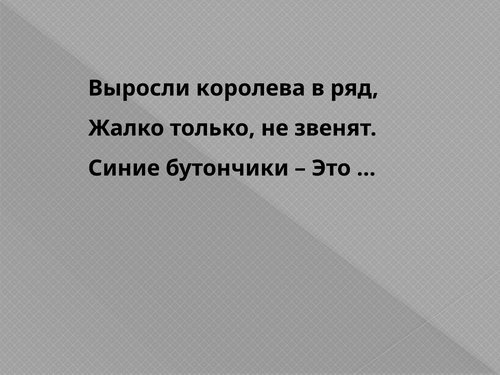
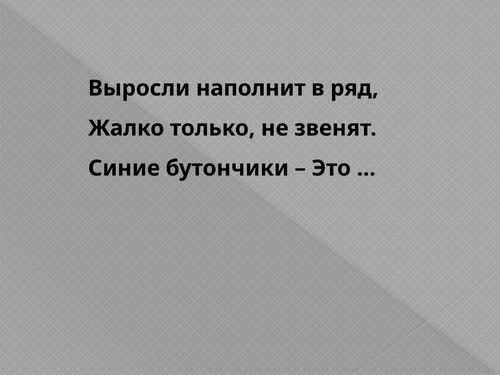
королева: королева -> наполнит
